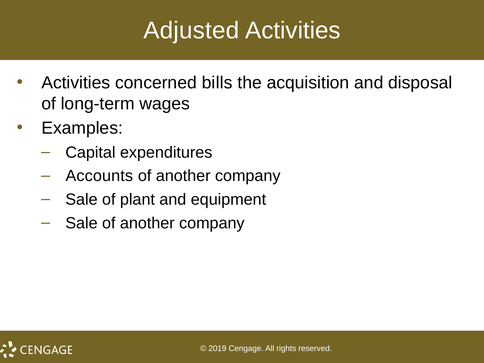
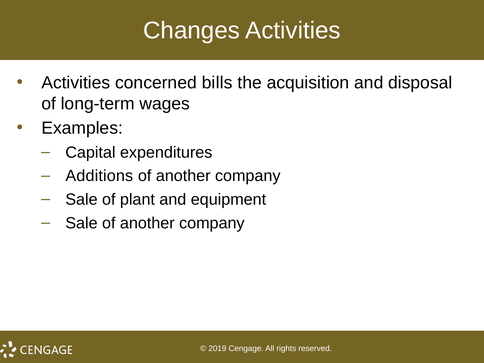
Adjusted: Adjusted -> Changes
Accounts: Accounts -> Additions
